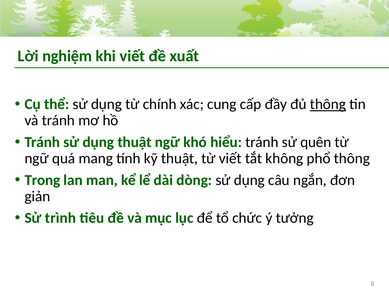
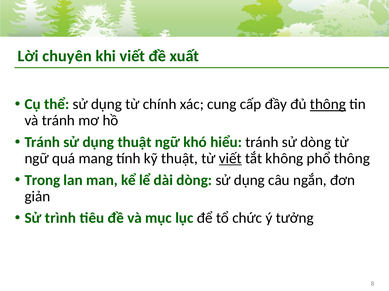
nghiệm: nghiệm -> chuyên
sử quên: quên -> dòng
viết at (230, 159) underline: none -> present
